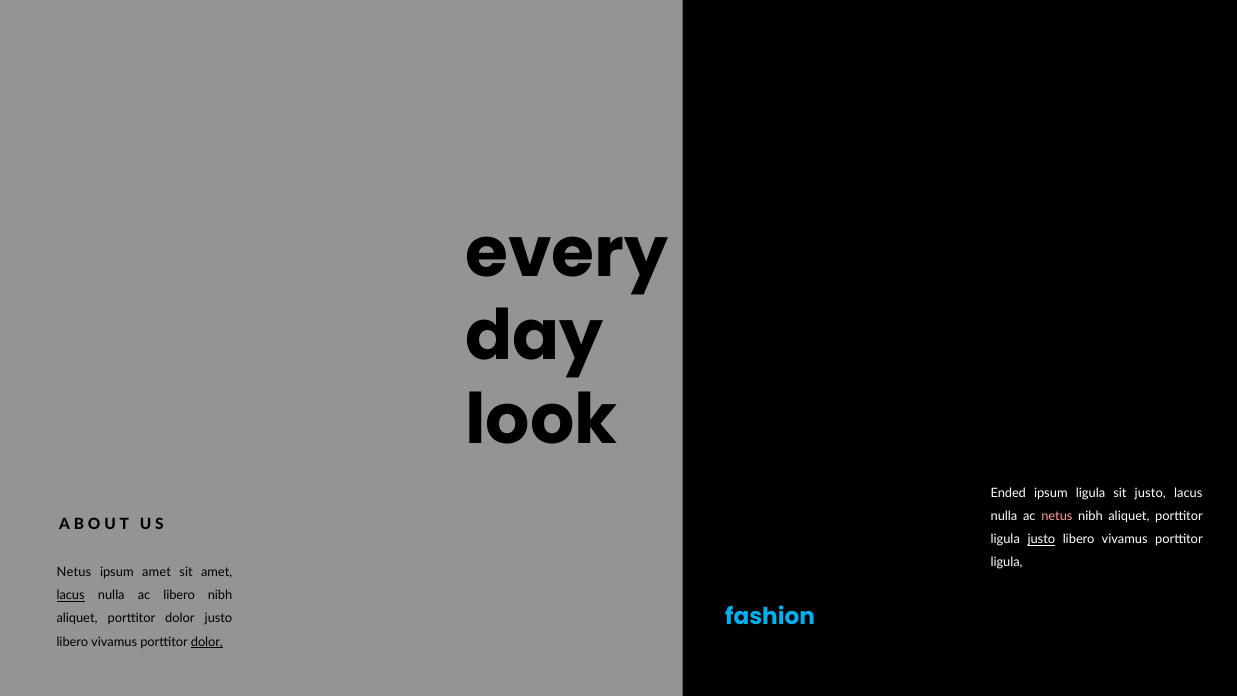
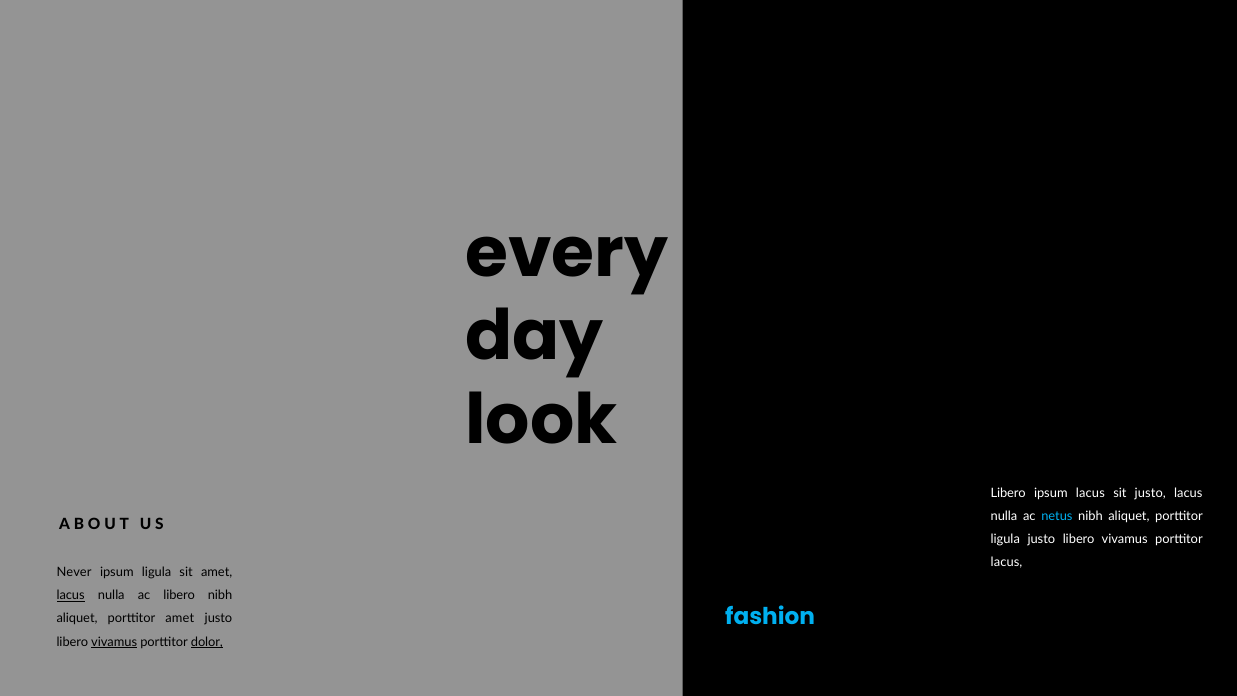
Ended at (1008, 493): Ended -> Libero
ipsum ligula: ligula -> lacus
netus at (1057, 516) colour: pink -> light blue
justo at (1041, 539) underline: present -> none
ligula at (1007, 563): ligula -> lacus
Netus at (74, 572): Netus -> Never
ipsum amet: amet -> ligula
aliquet porttitor dolor: dolor -> amet
vivamus at (114, 642) underline: none -> present
